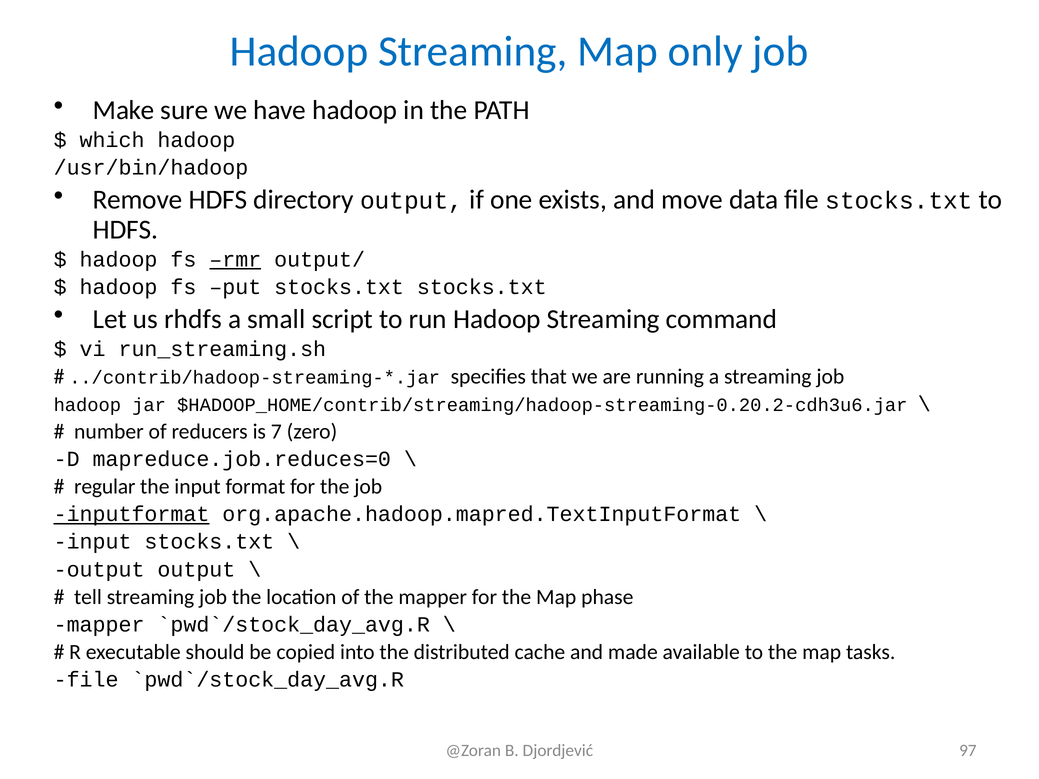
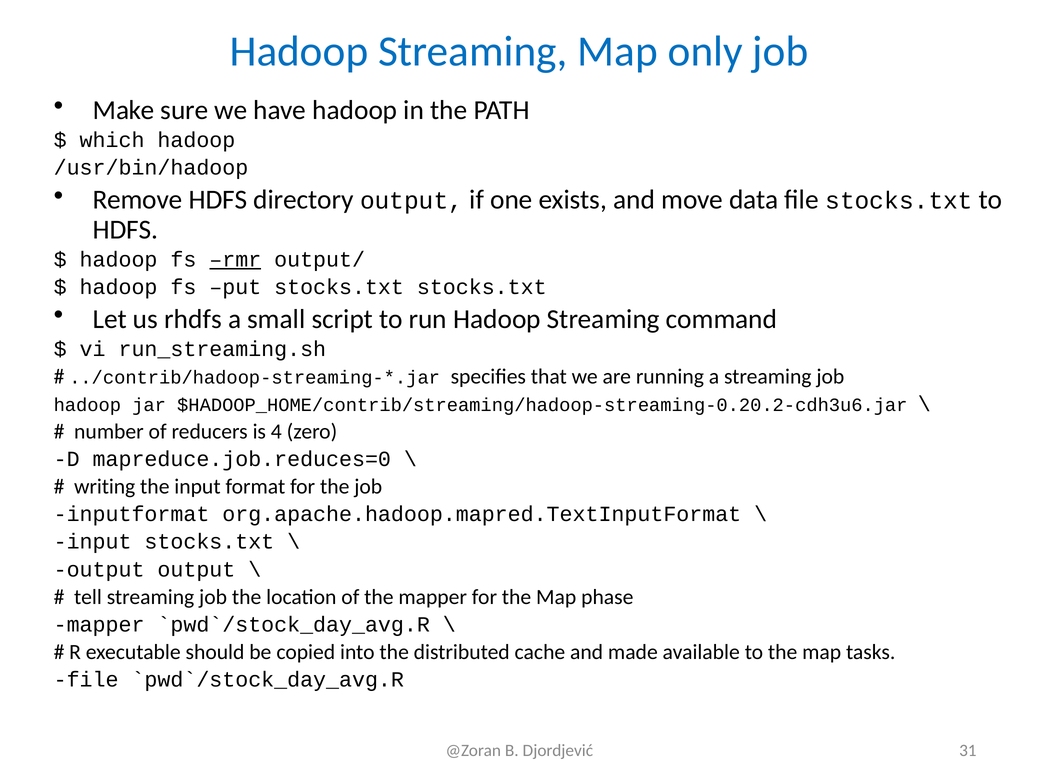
7: 7 -> 4
regular: regular -> writing
inputformat underline: present -> none
97: 97 -> 31
